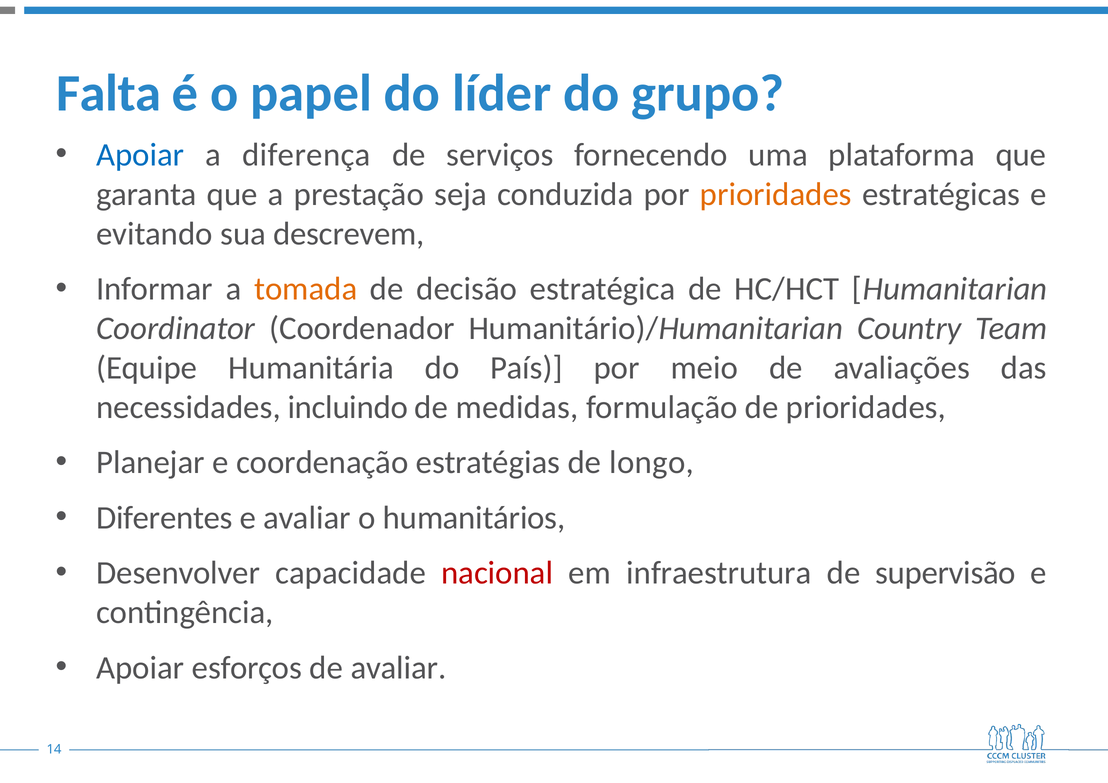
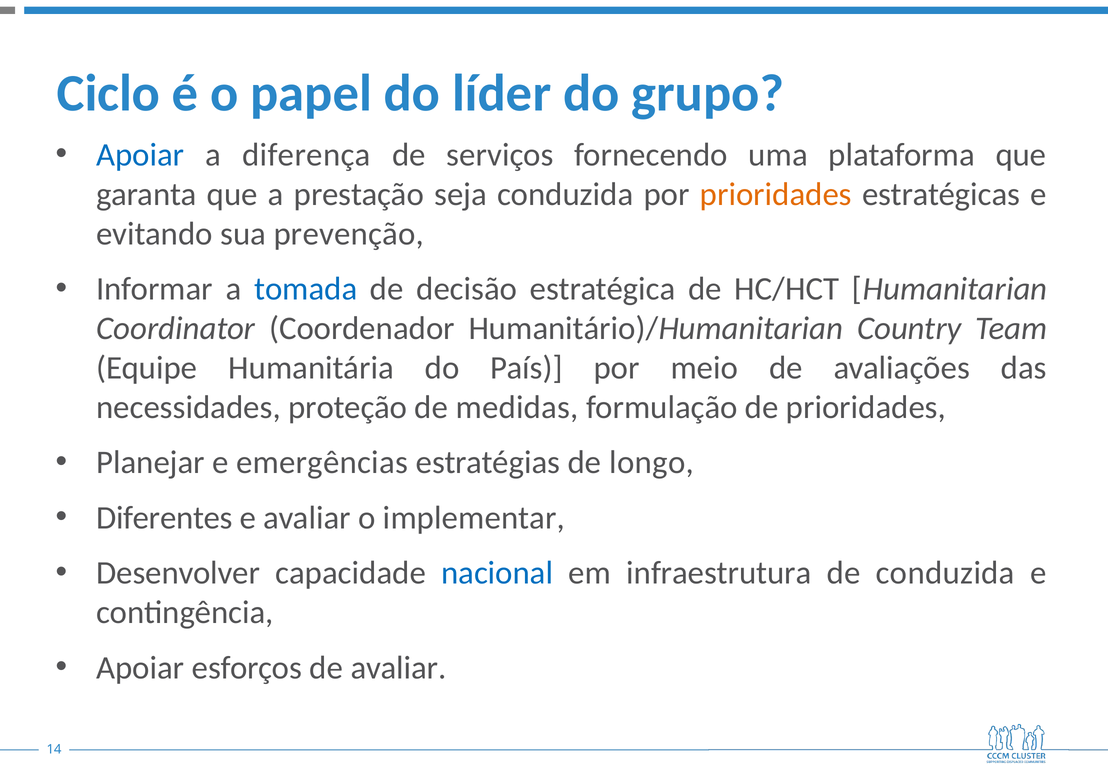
Falta: Falta -> Ciclo
descrevem: descrevem -> prevenção
tomada colour: orange -> blue
incluindo: incluindo -> proteção
coordenação: coordenação -> emergências
humanitários: humanitários -> implementar
nacional colour: red -> blue
de supervisão: supervisão -> conduzida
